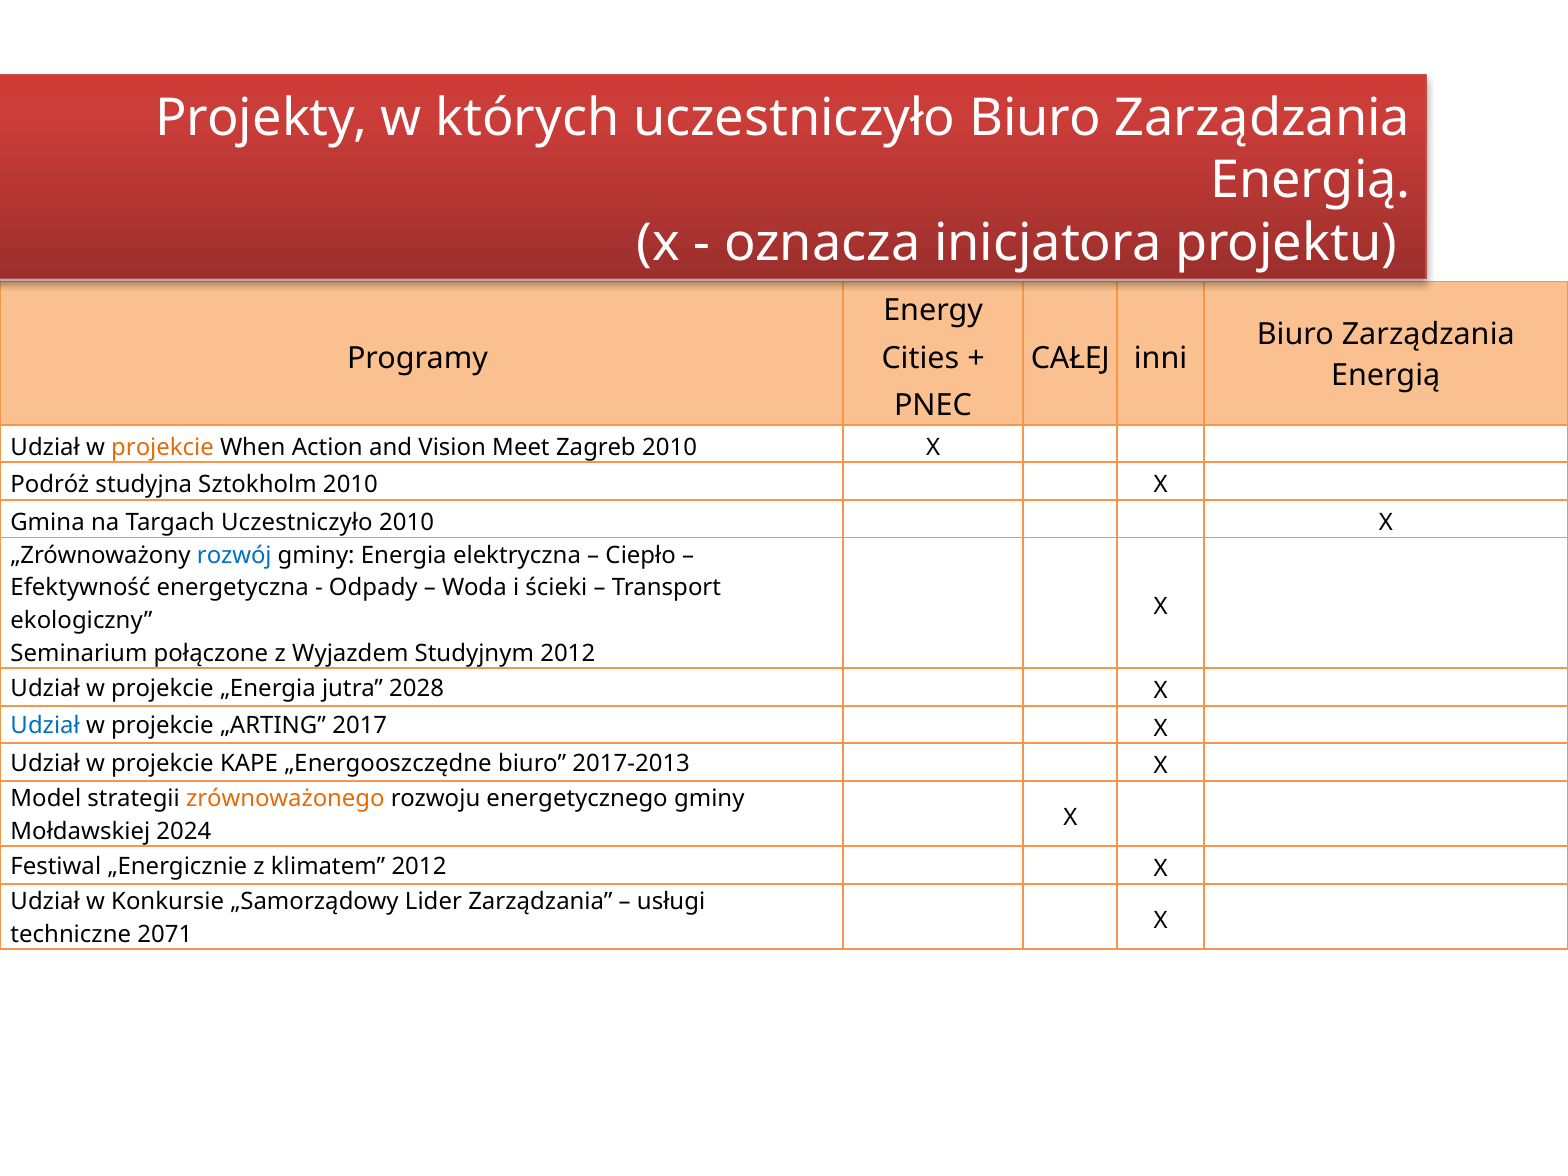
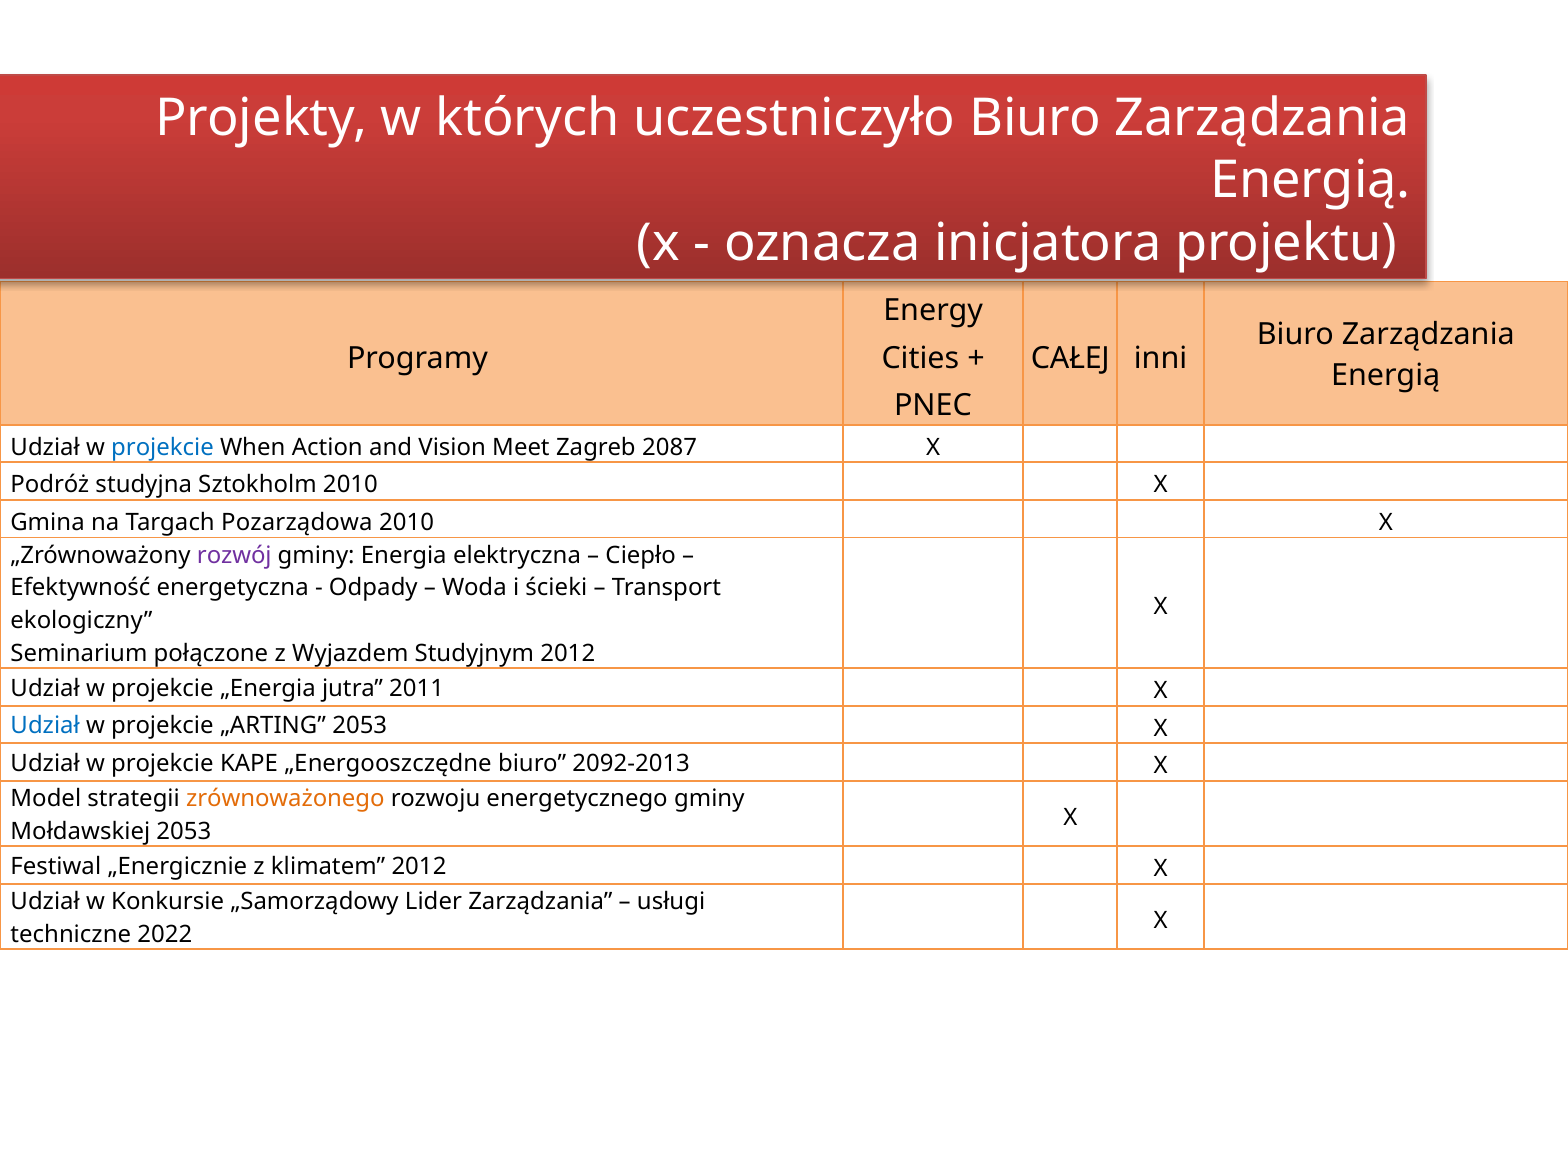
projekcie at (162, 447) colour: orange -> blue
Zagreb 2010: 2010 -> 2087
Targach Uczestniczyło: Uczestniczyło -> Pozarządowa
rozwój colour: blue -> purple
2028: 2028 -> 2011
„ARTING 2017: 2017 -> 2053
2017-2013: 2017-2013 -> 2092-2013
Mołdawskiej 2024: 2024 -> 2053
2071: 2071 -> 2022
